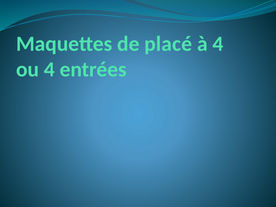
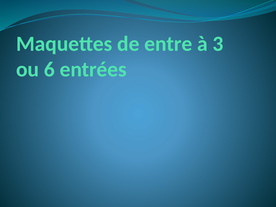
placé: placé -> entre
à 4: 4 -> 3
ou 4: 4 -> 6
